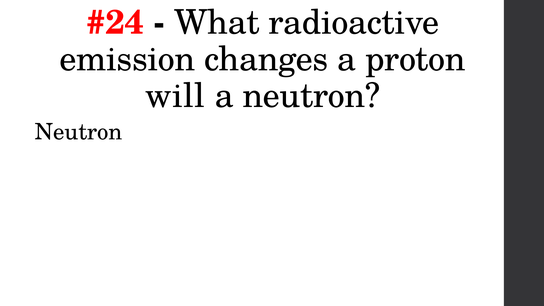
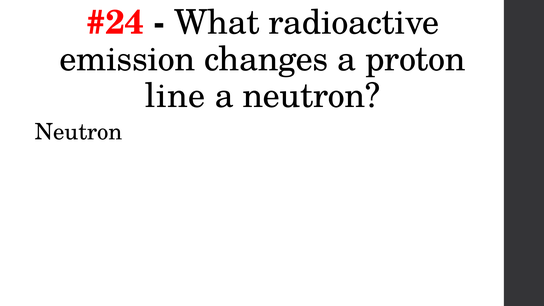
will: will -> line
